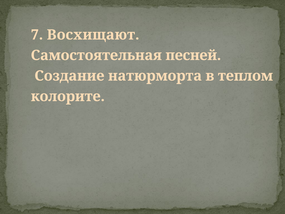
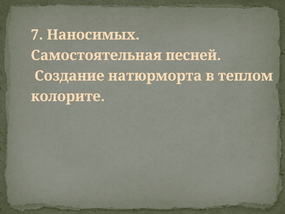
Восхищают: Восхищают -> Наносимых
